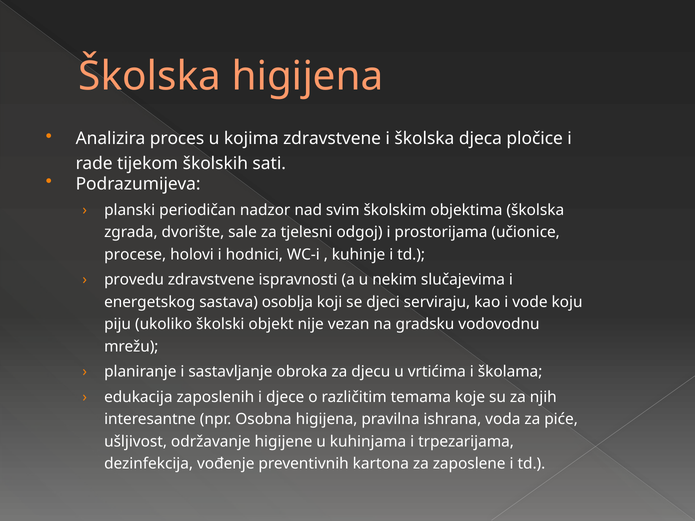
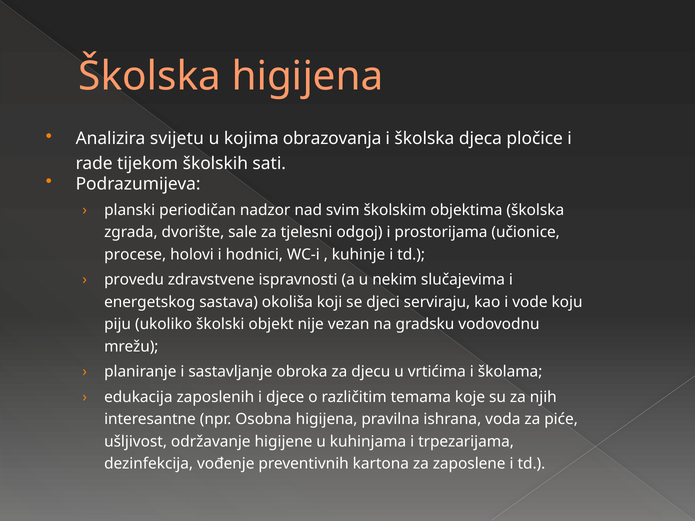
proces: proces -> svijetu
kojima zdravstvene: zdravstvene -> obrazovanja
osoblja: osoblja -> okoliša
